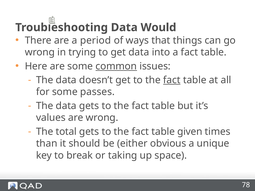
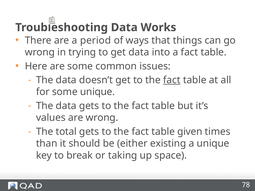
Would: Would -> Works
common underline: present -> none
some passes: passes -> unique
obvious: obvious -> existing
